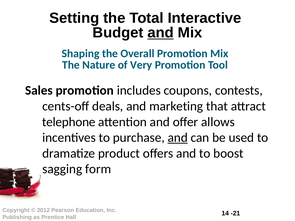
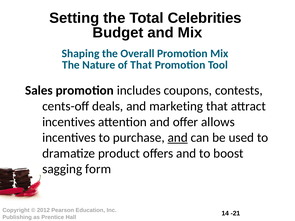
Interactive: Interactive -> Celebrities
and at (161, 33) underline: present -> none
of Very: Very -> That
telephone at (69, 122): telephone -> incentives
